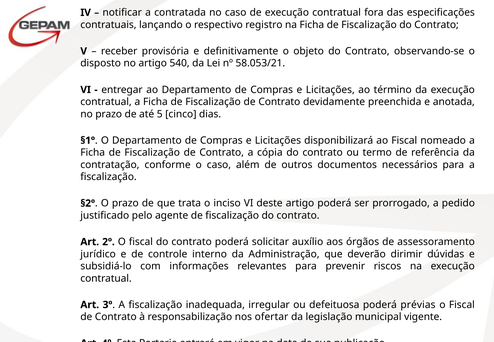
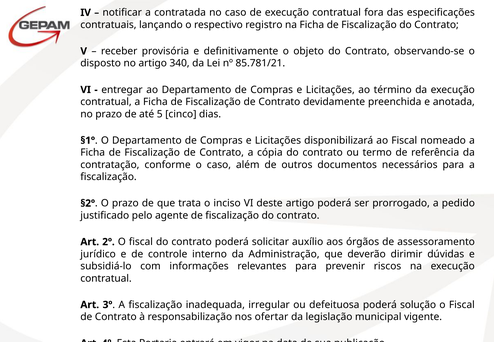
540: 540 -> 340
58.053/21: 58.053/21 -> 85.781/21
prévias: prévias -> solução
